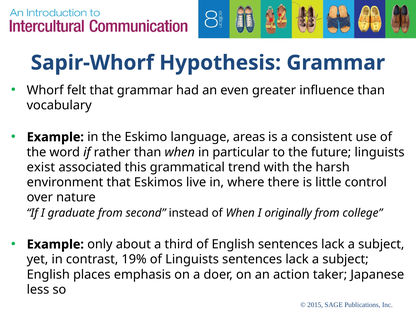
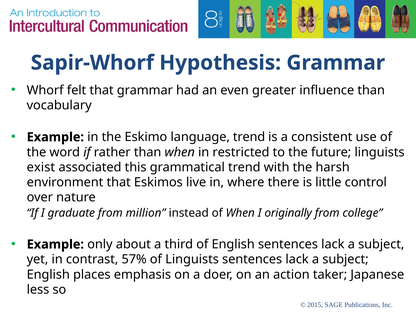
language areas: areas -> trend
particular: particular -> restricted
second: second -> million
19%: 19% -> 57%
